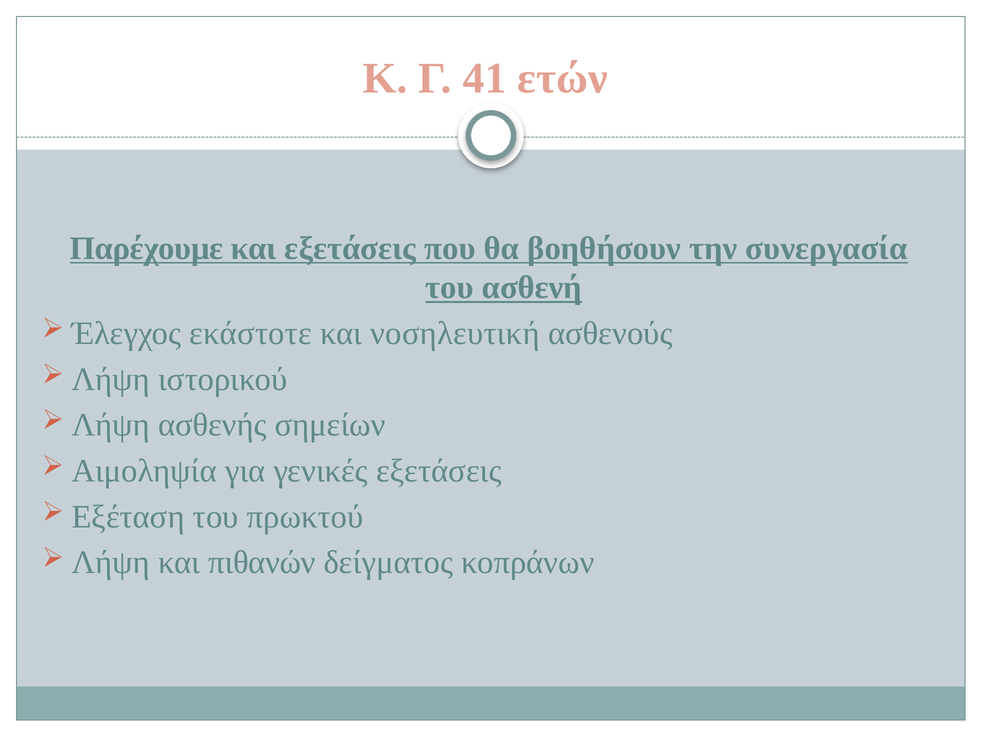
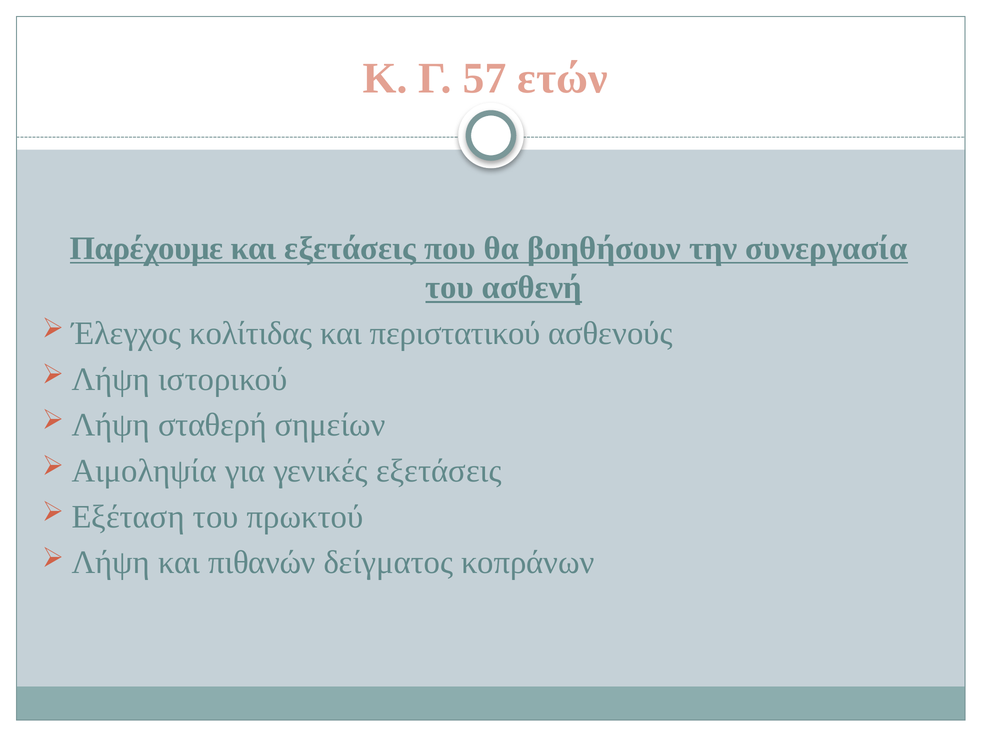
41: 41 -> 57
εκάστοτε: εκάστοτε -> κολίτιδας
νοσηλευτική: νοσηλευτική -> περιστατικού
ασθενής: ασθενής -> σταθερή
